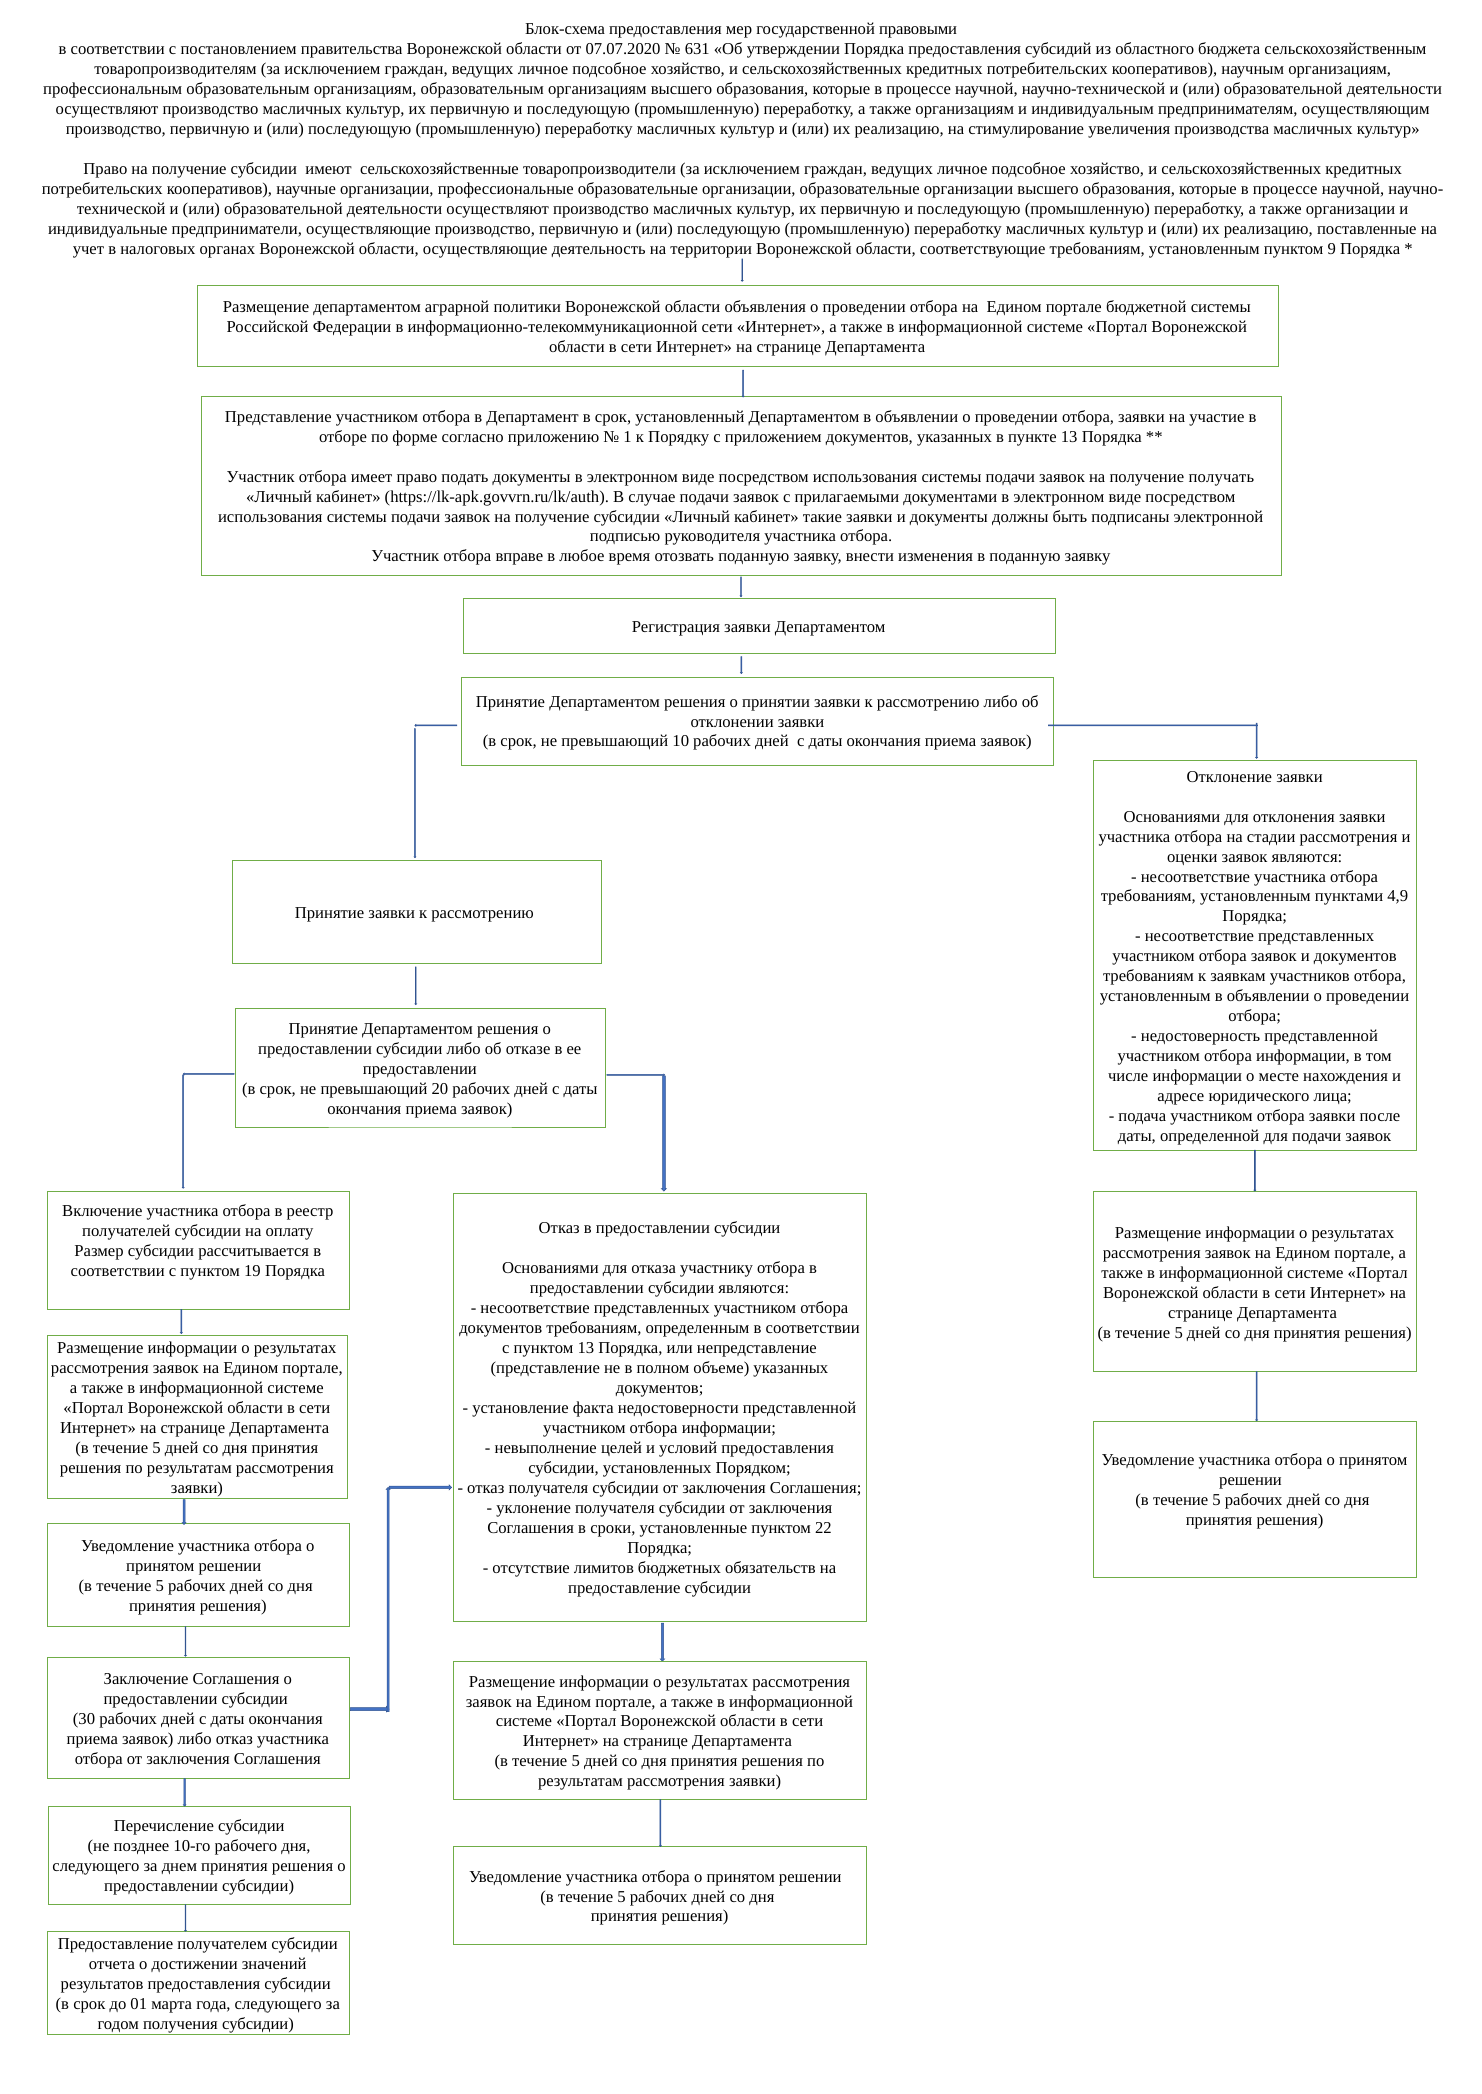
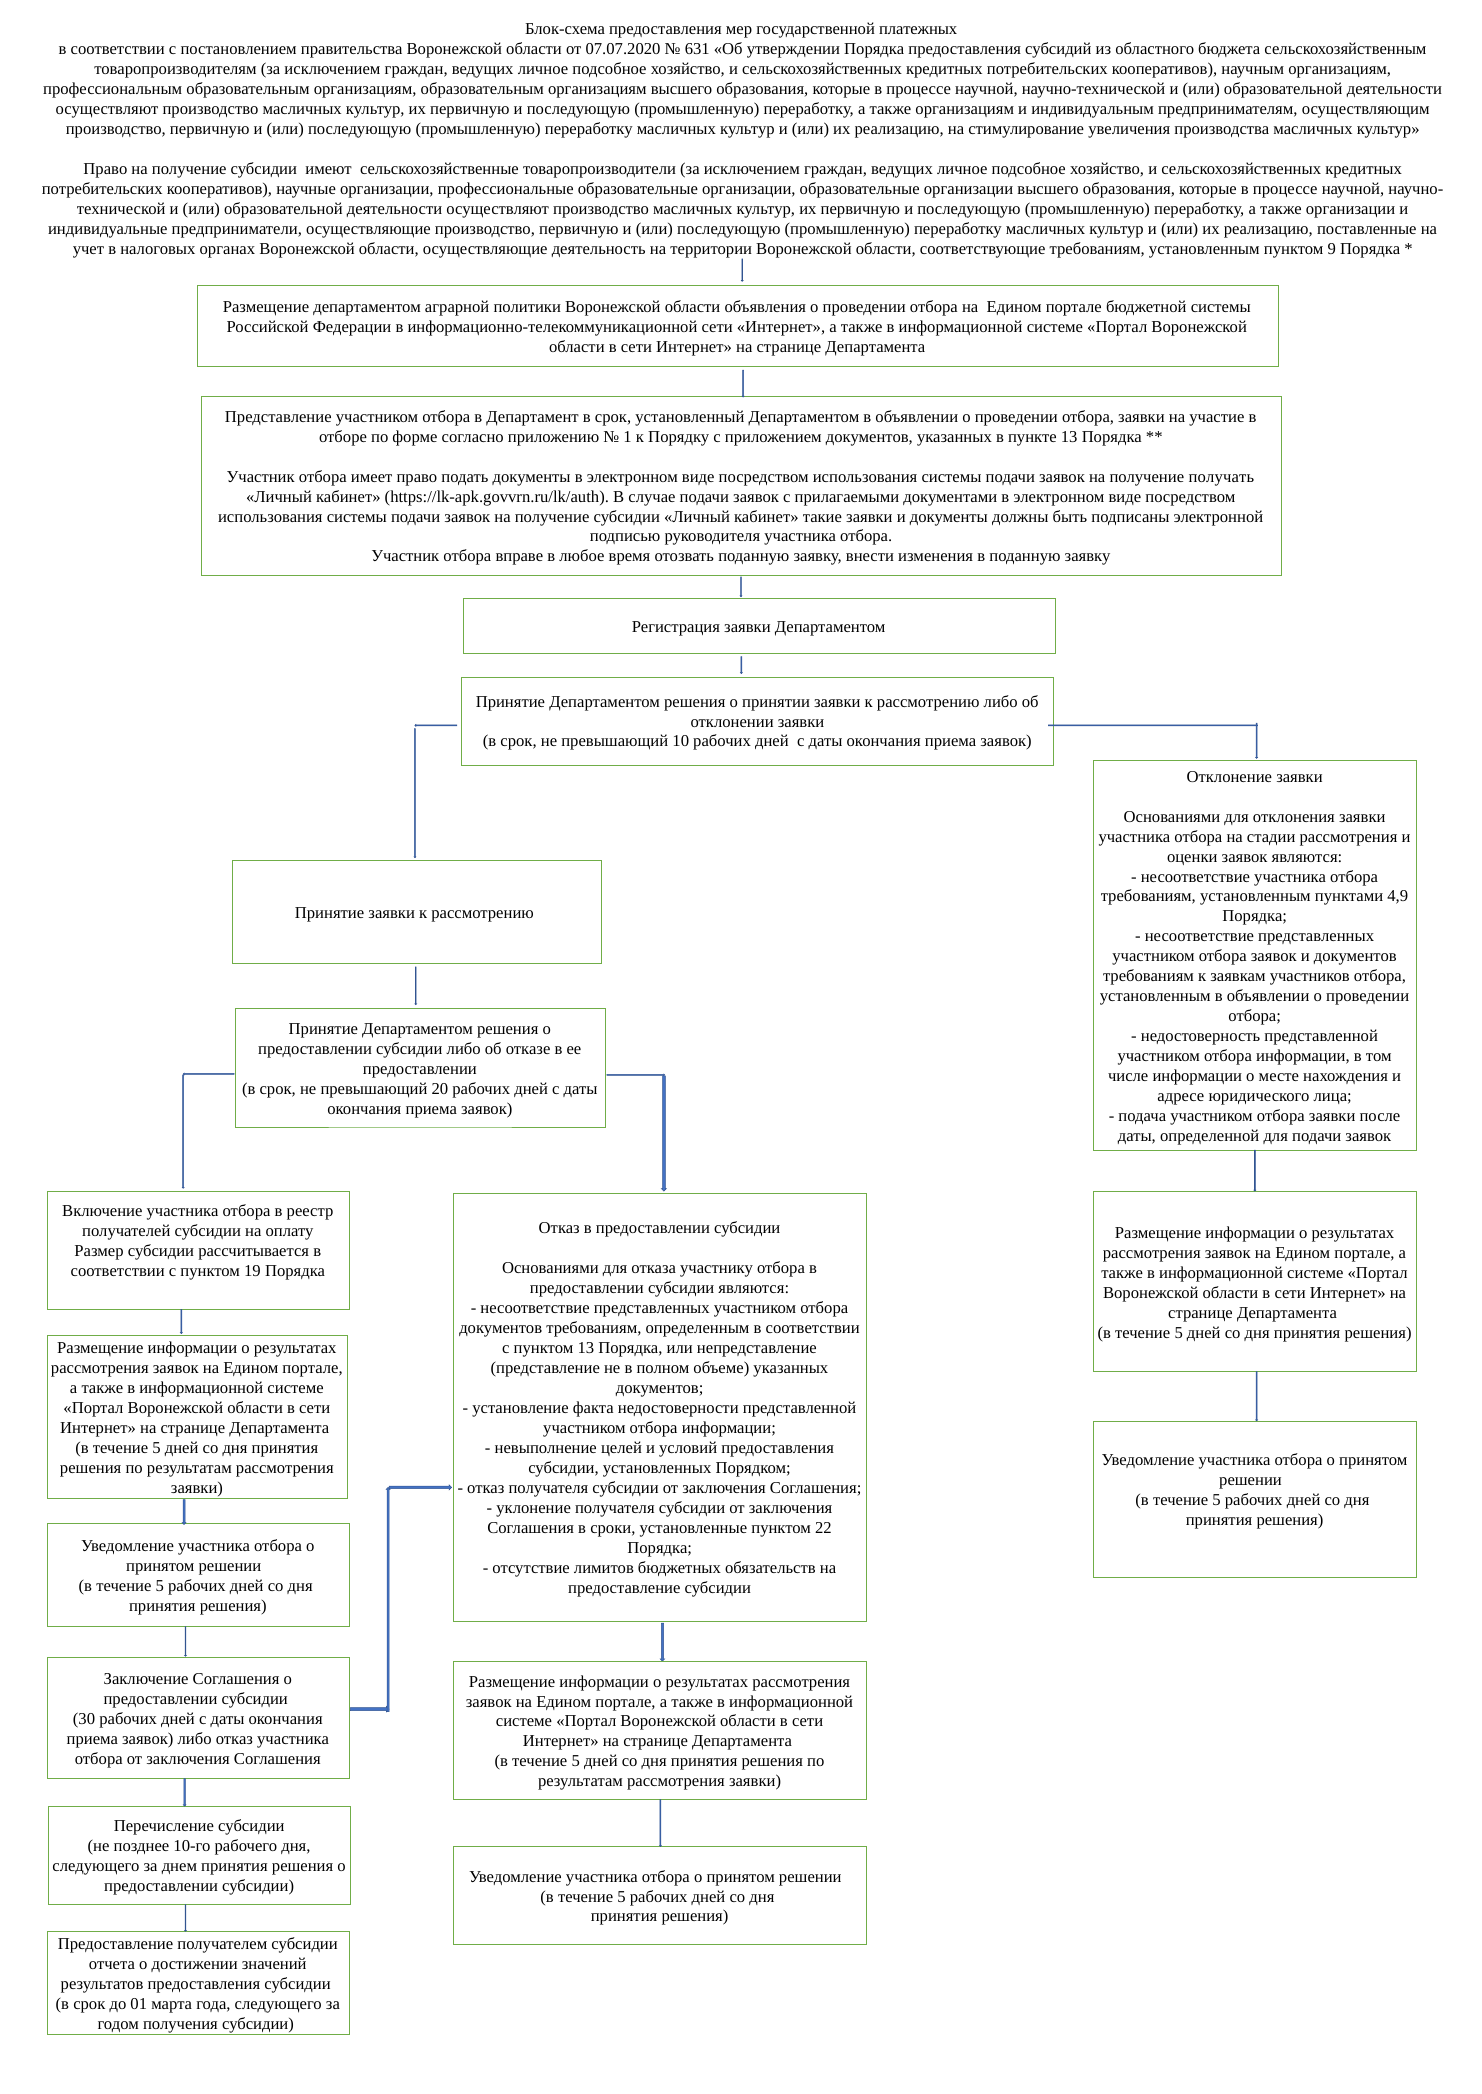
правовыми: правовыми -> платежных
